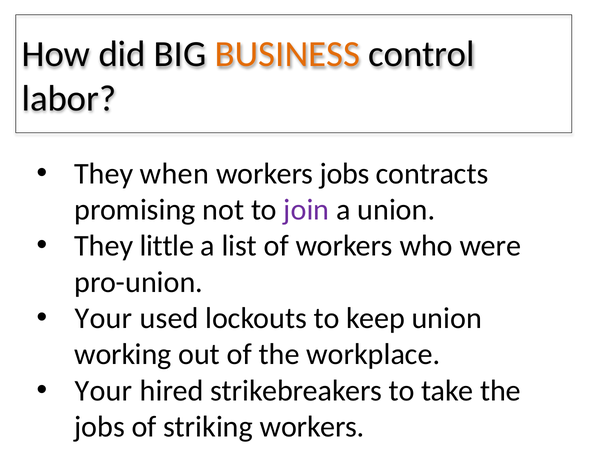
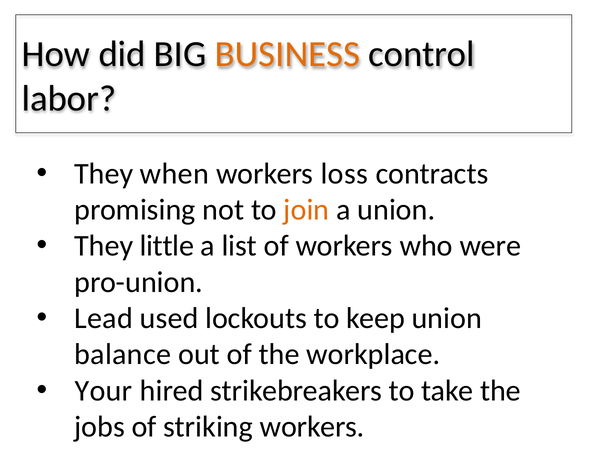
workers jobs: jobs -> loss
join colour: purple -> orange
Your at (104, 319): Your -> Lead
working: working -> balance
